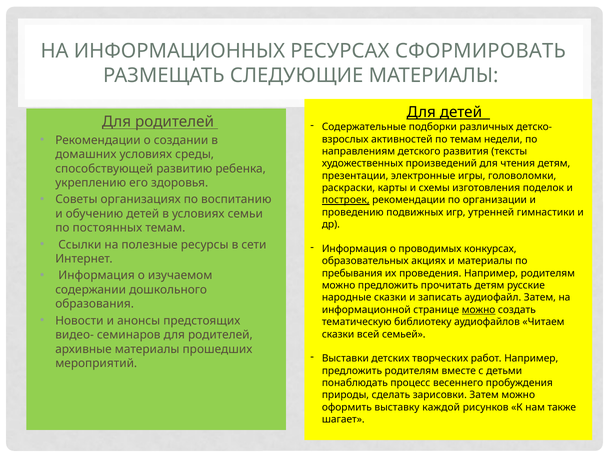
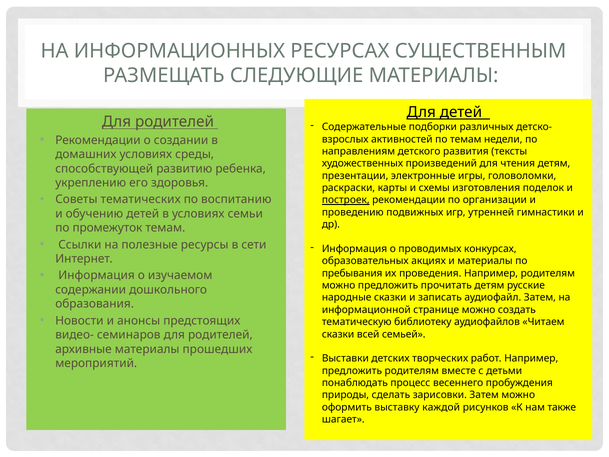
СФОРМИРОВАТЬ: СФОРМИРОВАТЬ -> СУЩЕСТВЕННЫМ
организациях: организациях -> тематических
постоянных: постоянных -> промежуток
можно at (479, 310) underline: present -> none
